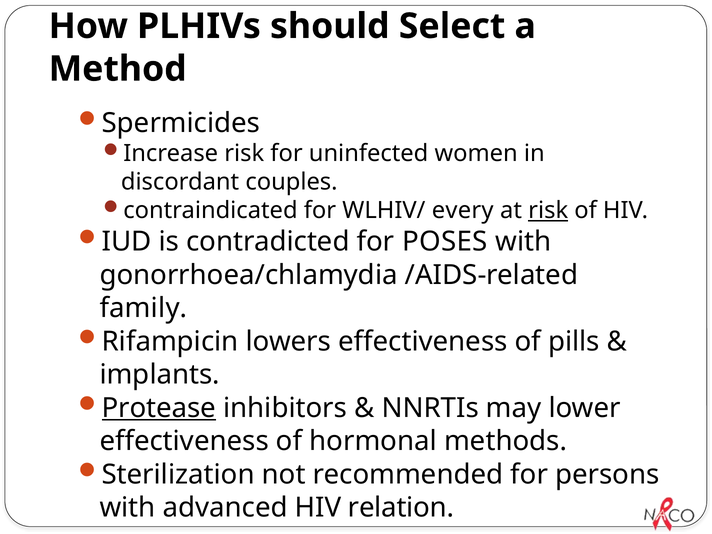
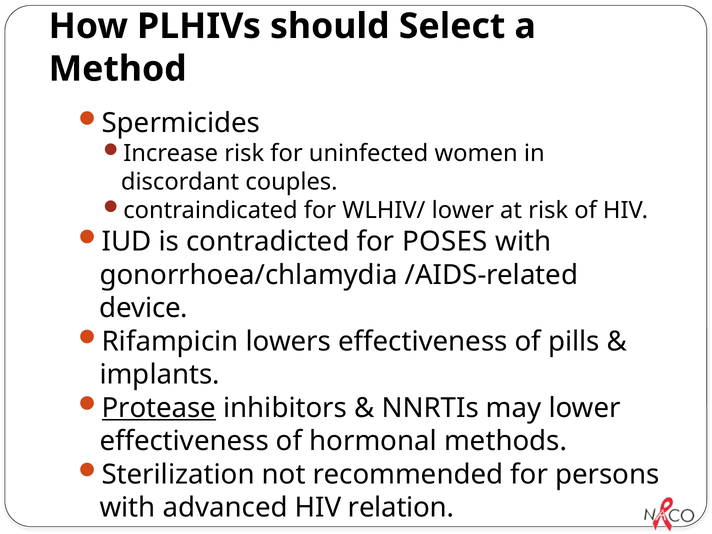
WLHIV/ every: every -> lower
risk at (548, 211) underline: present -> none
family: family -> device
